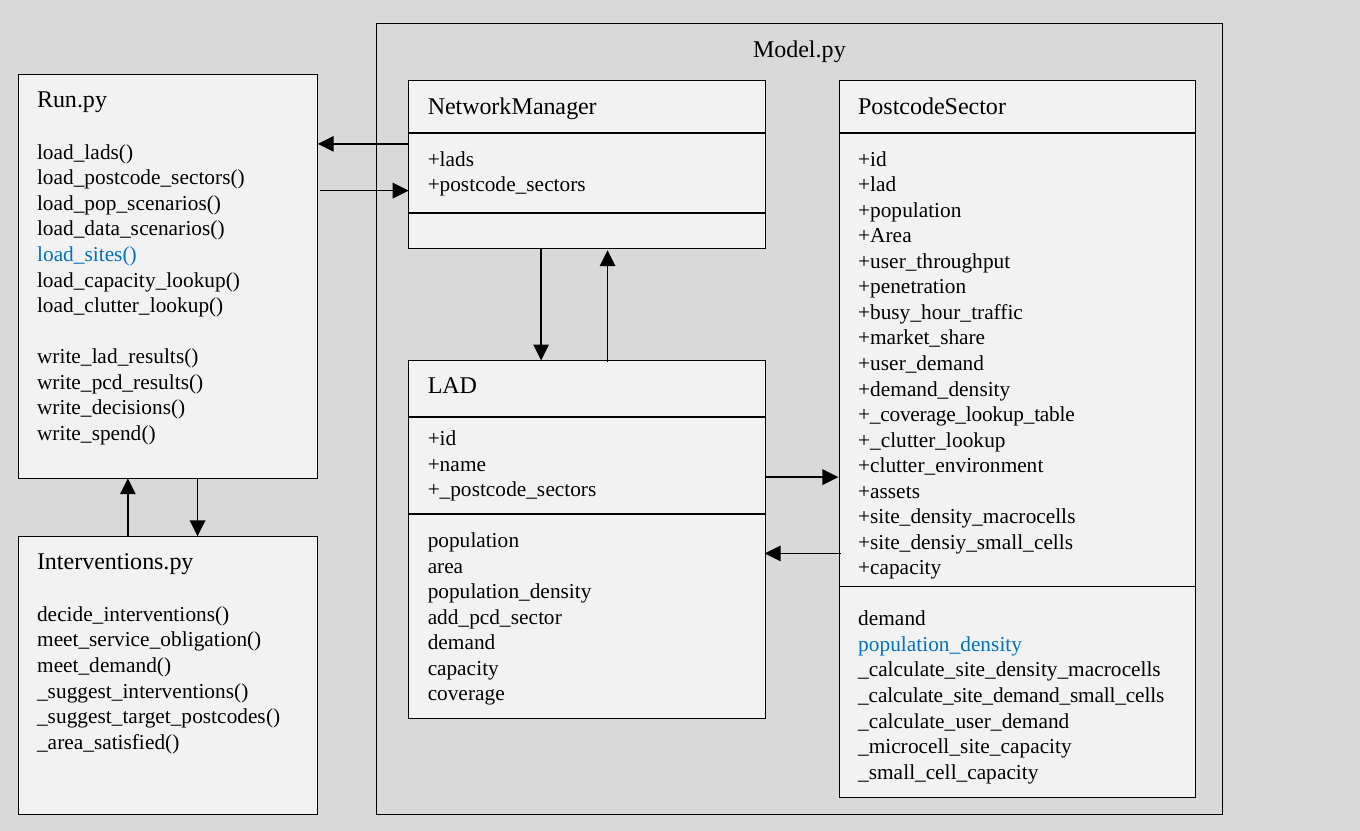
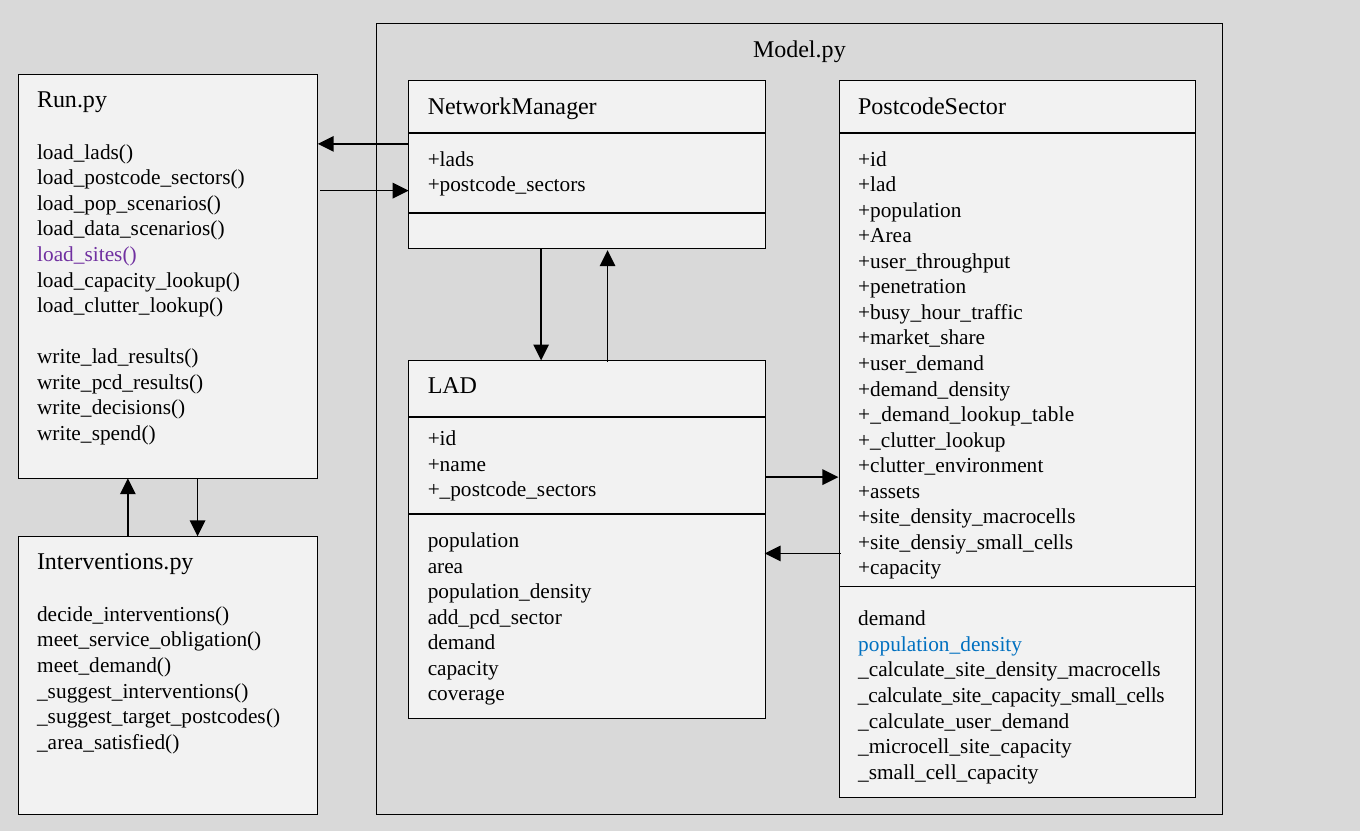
load_sites( colour: blue -> purple
+_coverage_lookup_table: +_coverage_lookup_table -> +_demand_lookup_table
_calculate_site_demand_small_cells: _calculate_site_demand_small_cells -> _calculate_site_capacity_small_cells
